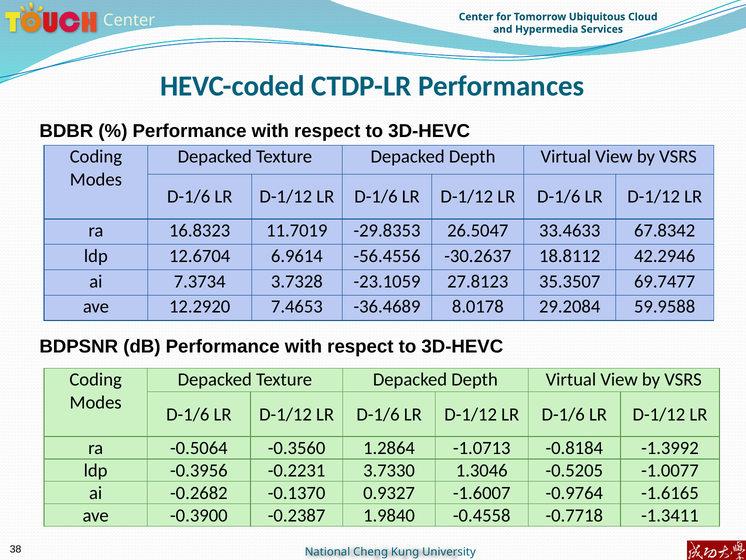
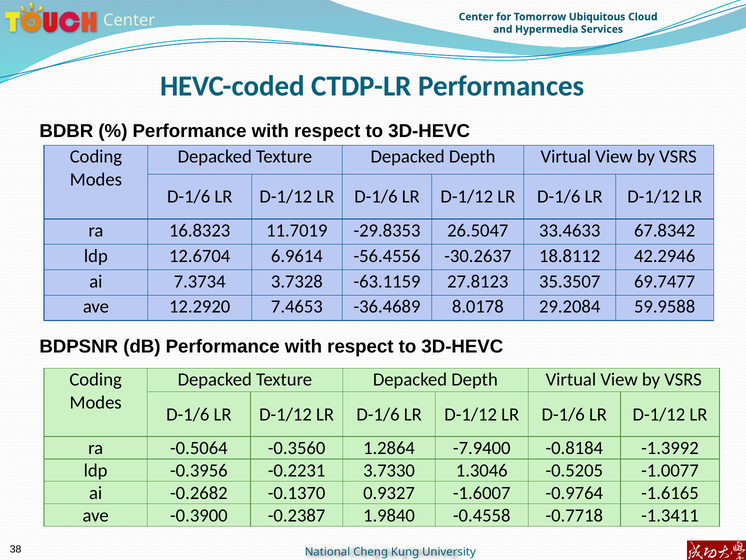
-23.1059: -23.1059 -> -63.1159
-1.0713: -1.0713 -> -7.9400
